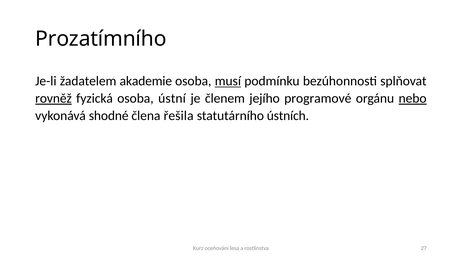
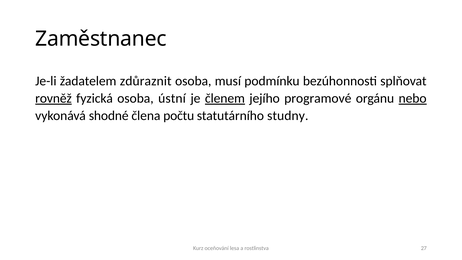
Prozatímního: Prozatímního -> Zaměstnanec
akademie: akademie -> zdůraznit
musí underline: present -> none
členem underline: none -> present
řešila: řešila -> počtu
ústních: ústních -> studny
